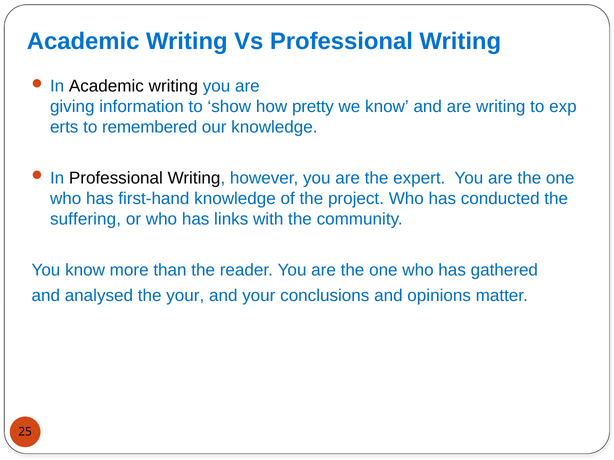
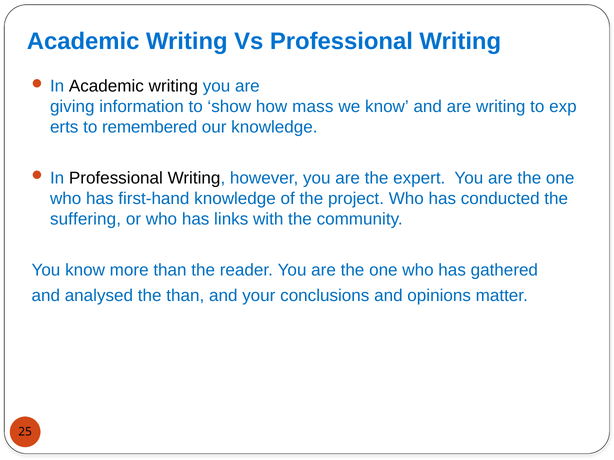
pretty: pretty -> mass
the your: your -> than
